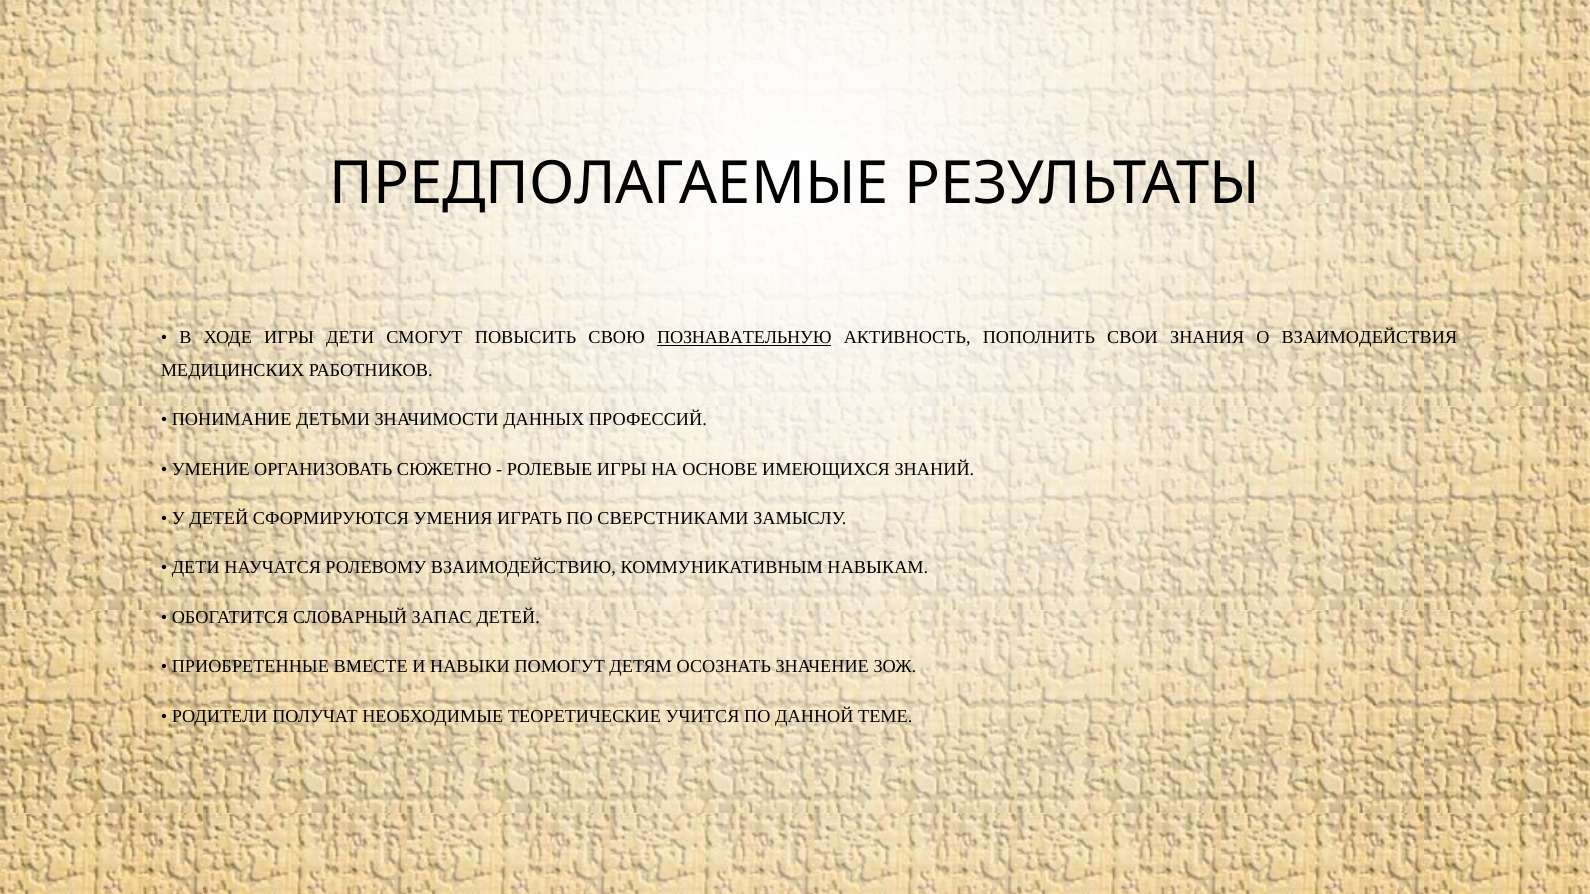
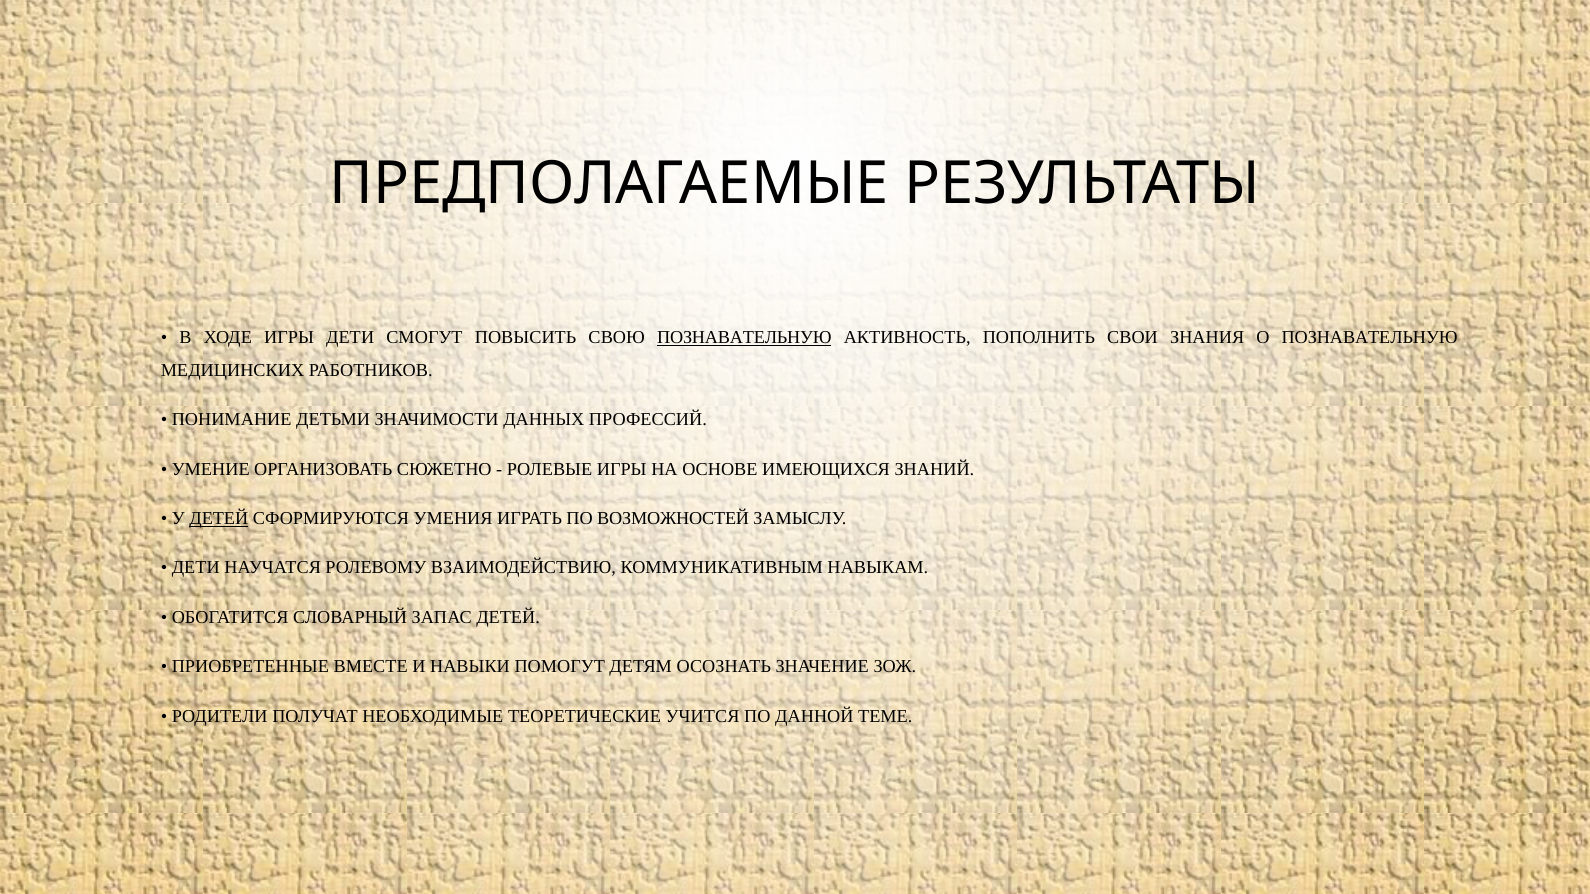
О ВЗАИМОДЕЙСТВИЯ: ВЗАИМОДЕЙСТВИЯ -> ПОЗНАВАТЕЛЬНУЮ
ДЕТЕЙ at (219, 519) underline: none -> present
СВЕРСТНИКАМИ: СВЕРСТНИКАМИ -> ВОЗМОЖНОСТЕЙ
